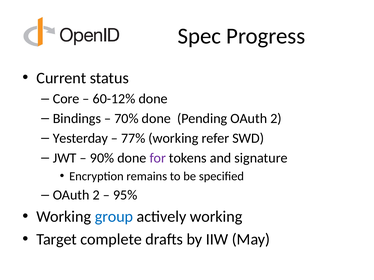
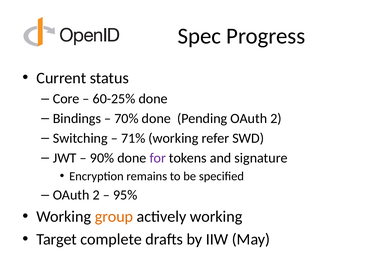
60-12%: 60-12% -> 60-25%
Yesterday: Yesterday -> Switching
77%: 77% -> 71%
group colour: blue -> orange
